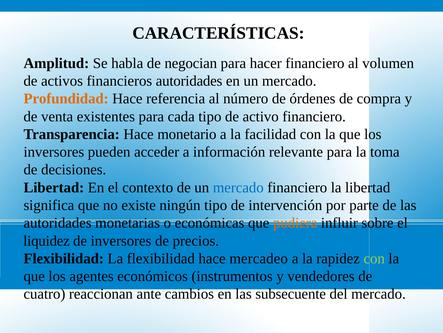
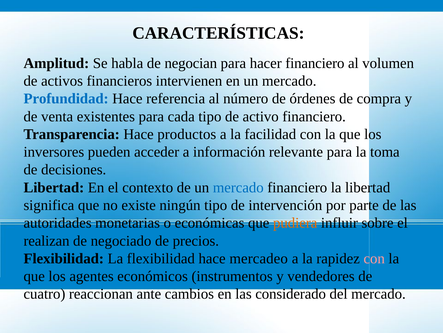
financieros autoridades: autoridades -> intervienen
Profundidad colour: orange -> blue
monetario: monetario -> productos
liquidez: liquidez -> realizan
de inversores: inversores -> negociado
con at (374, 258) colour: light green -> pink
subsecuente: subsecuente -> considerado
